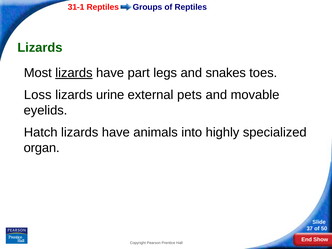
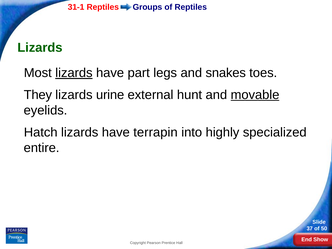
Loss: Loss -> They
pets: pets -> hunt
movable underline: none -> present
animals: animals -> terrapin
organ: organ -> entire
